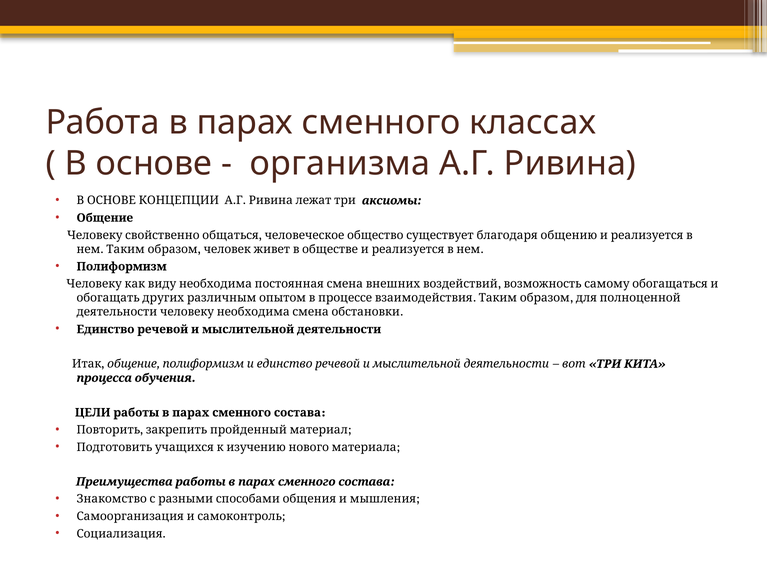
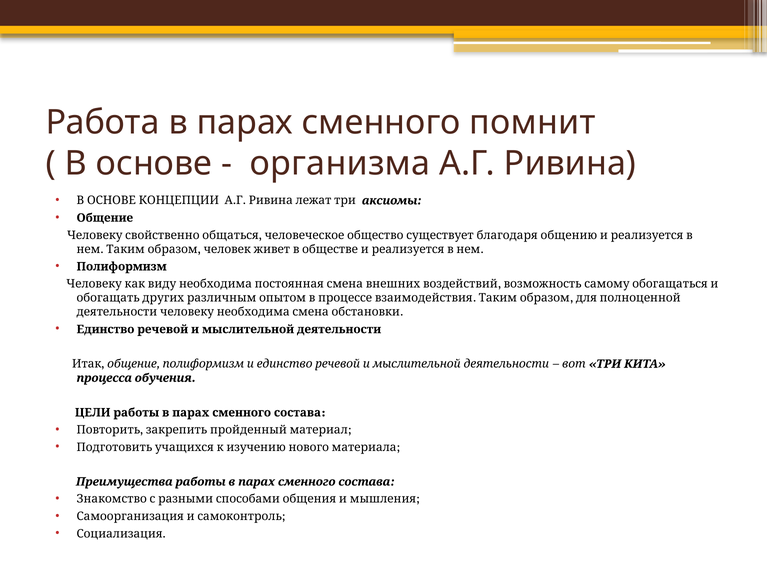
классах: классах -> помнит
